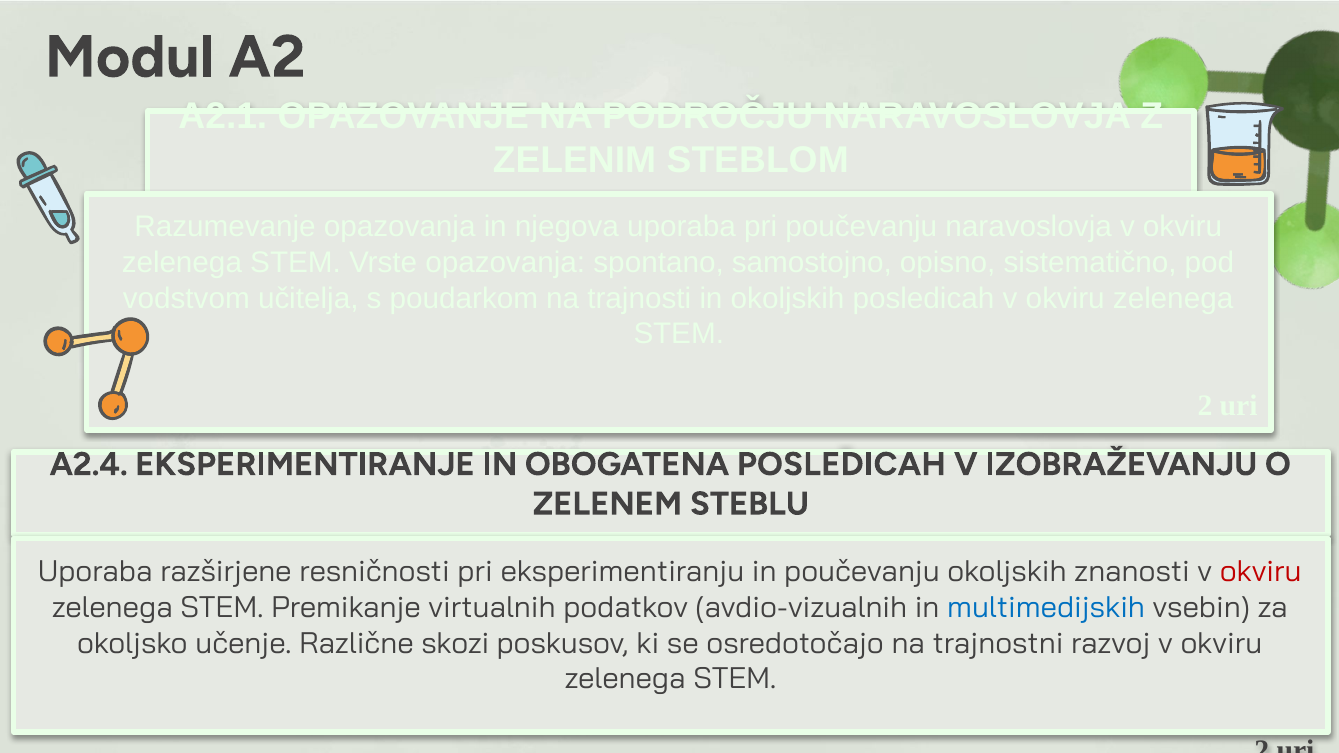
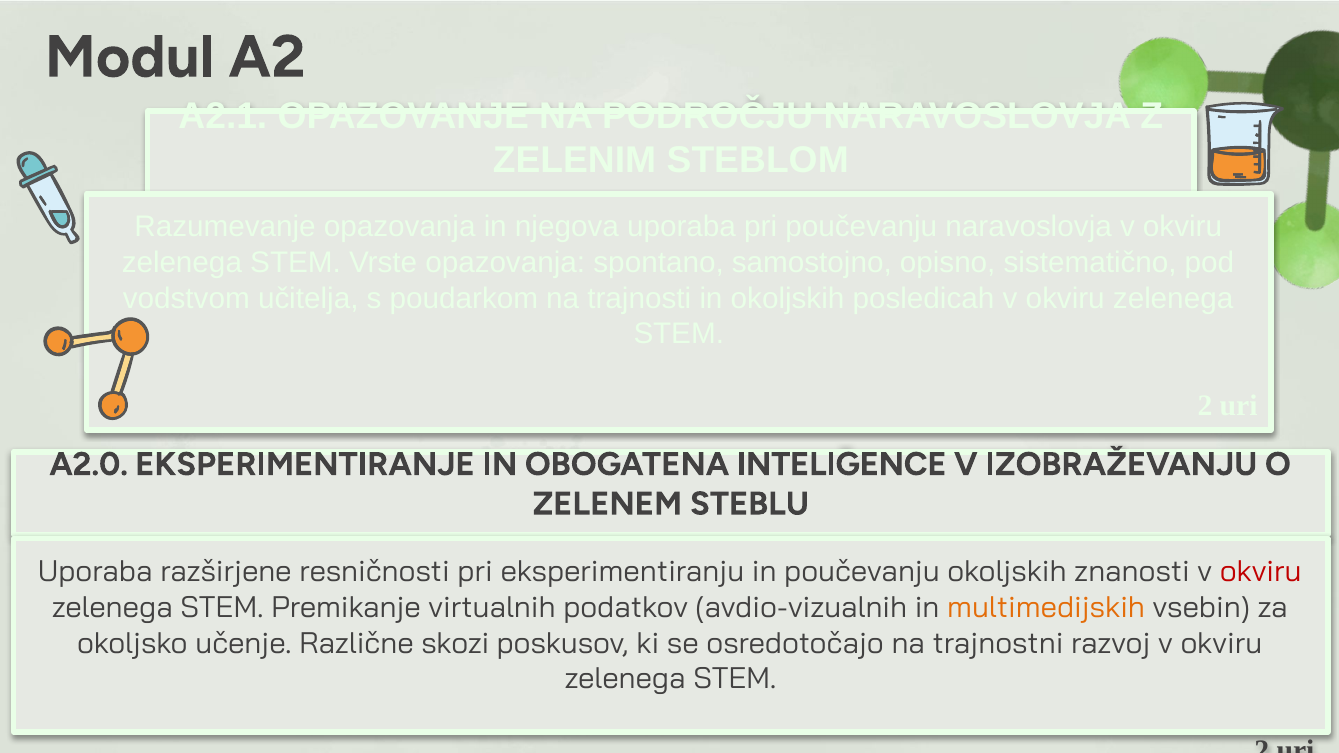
A2.4: A2.4 -> A2.0
OBOGATENA POSLEDICAH: POSLEDICAH -> INTELIGENCE
multimedijskih colour: blue -> orange
